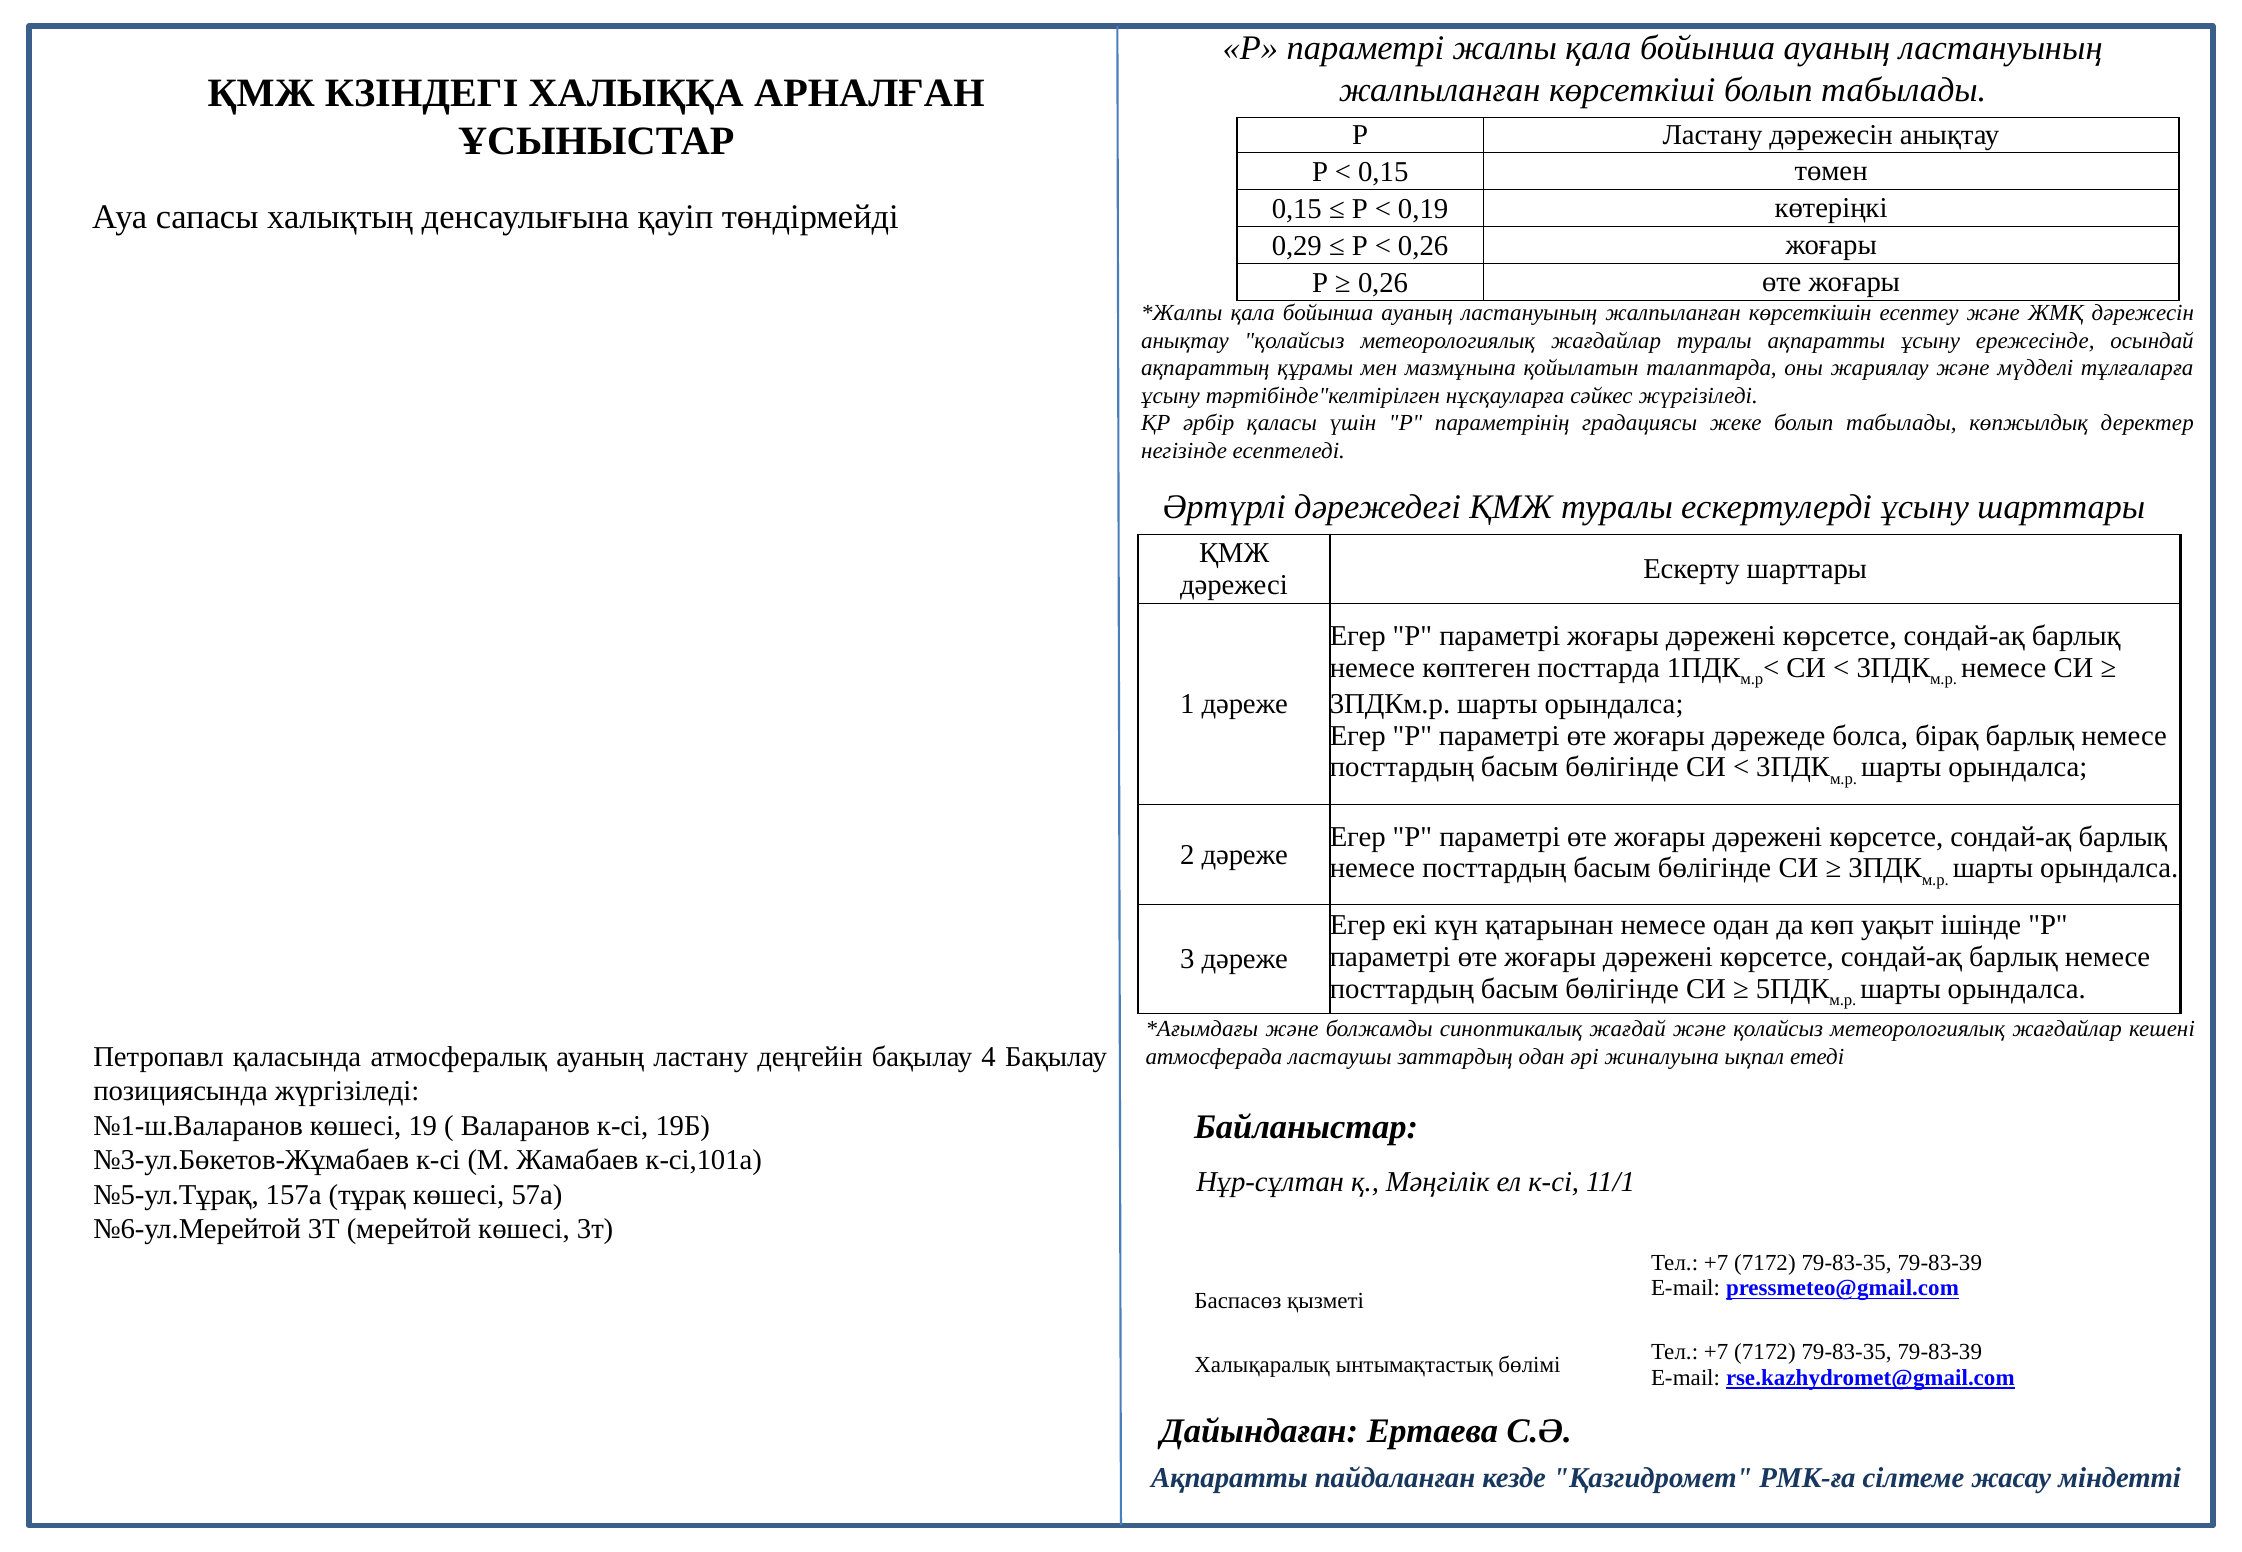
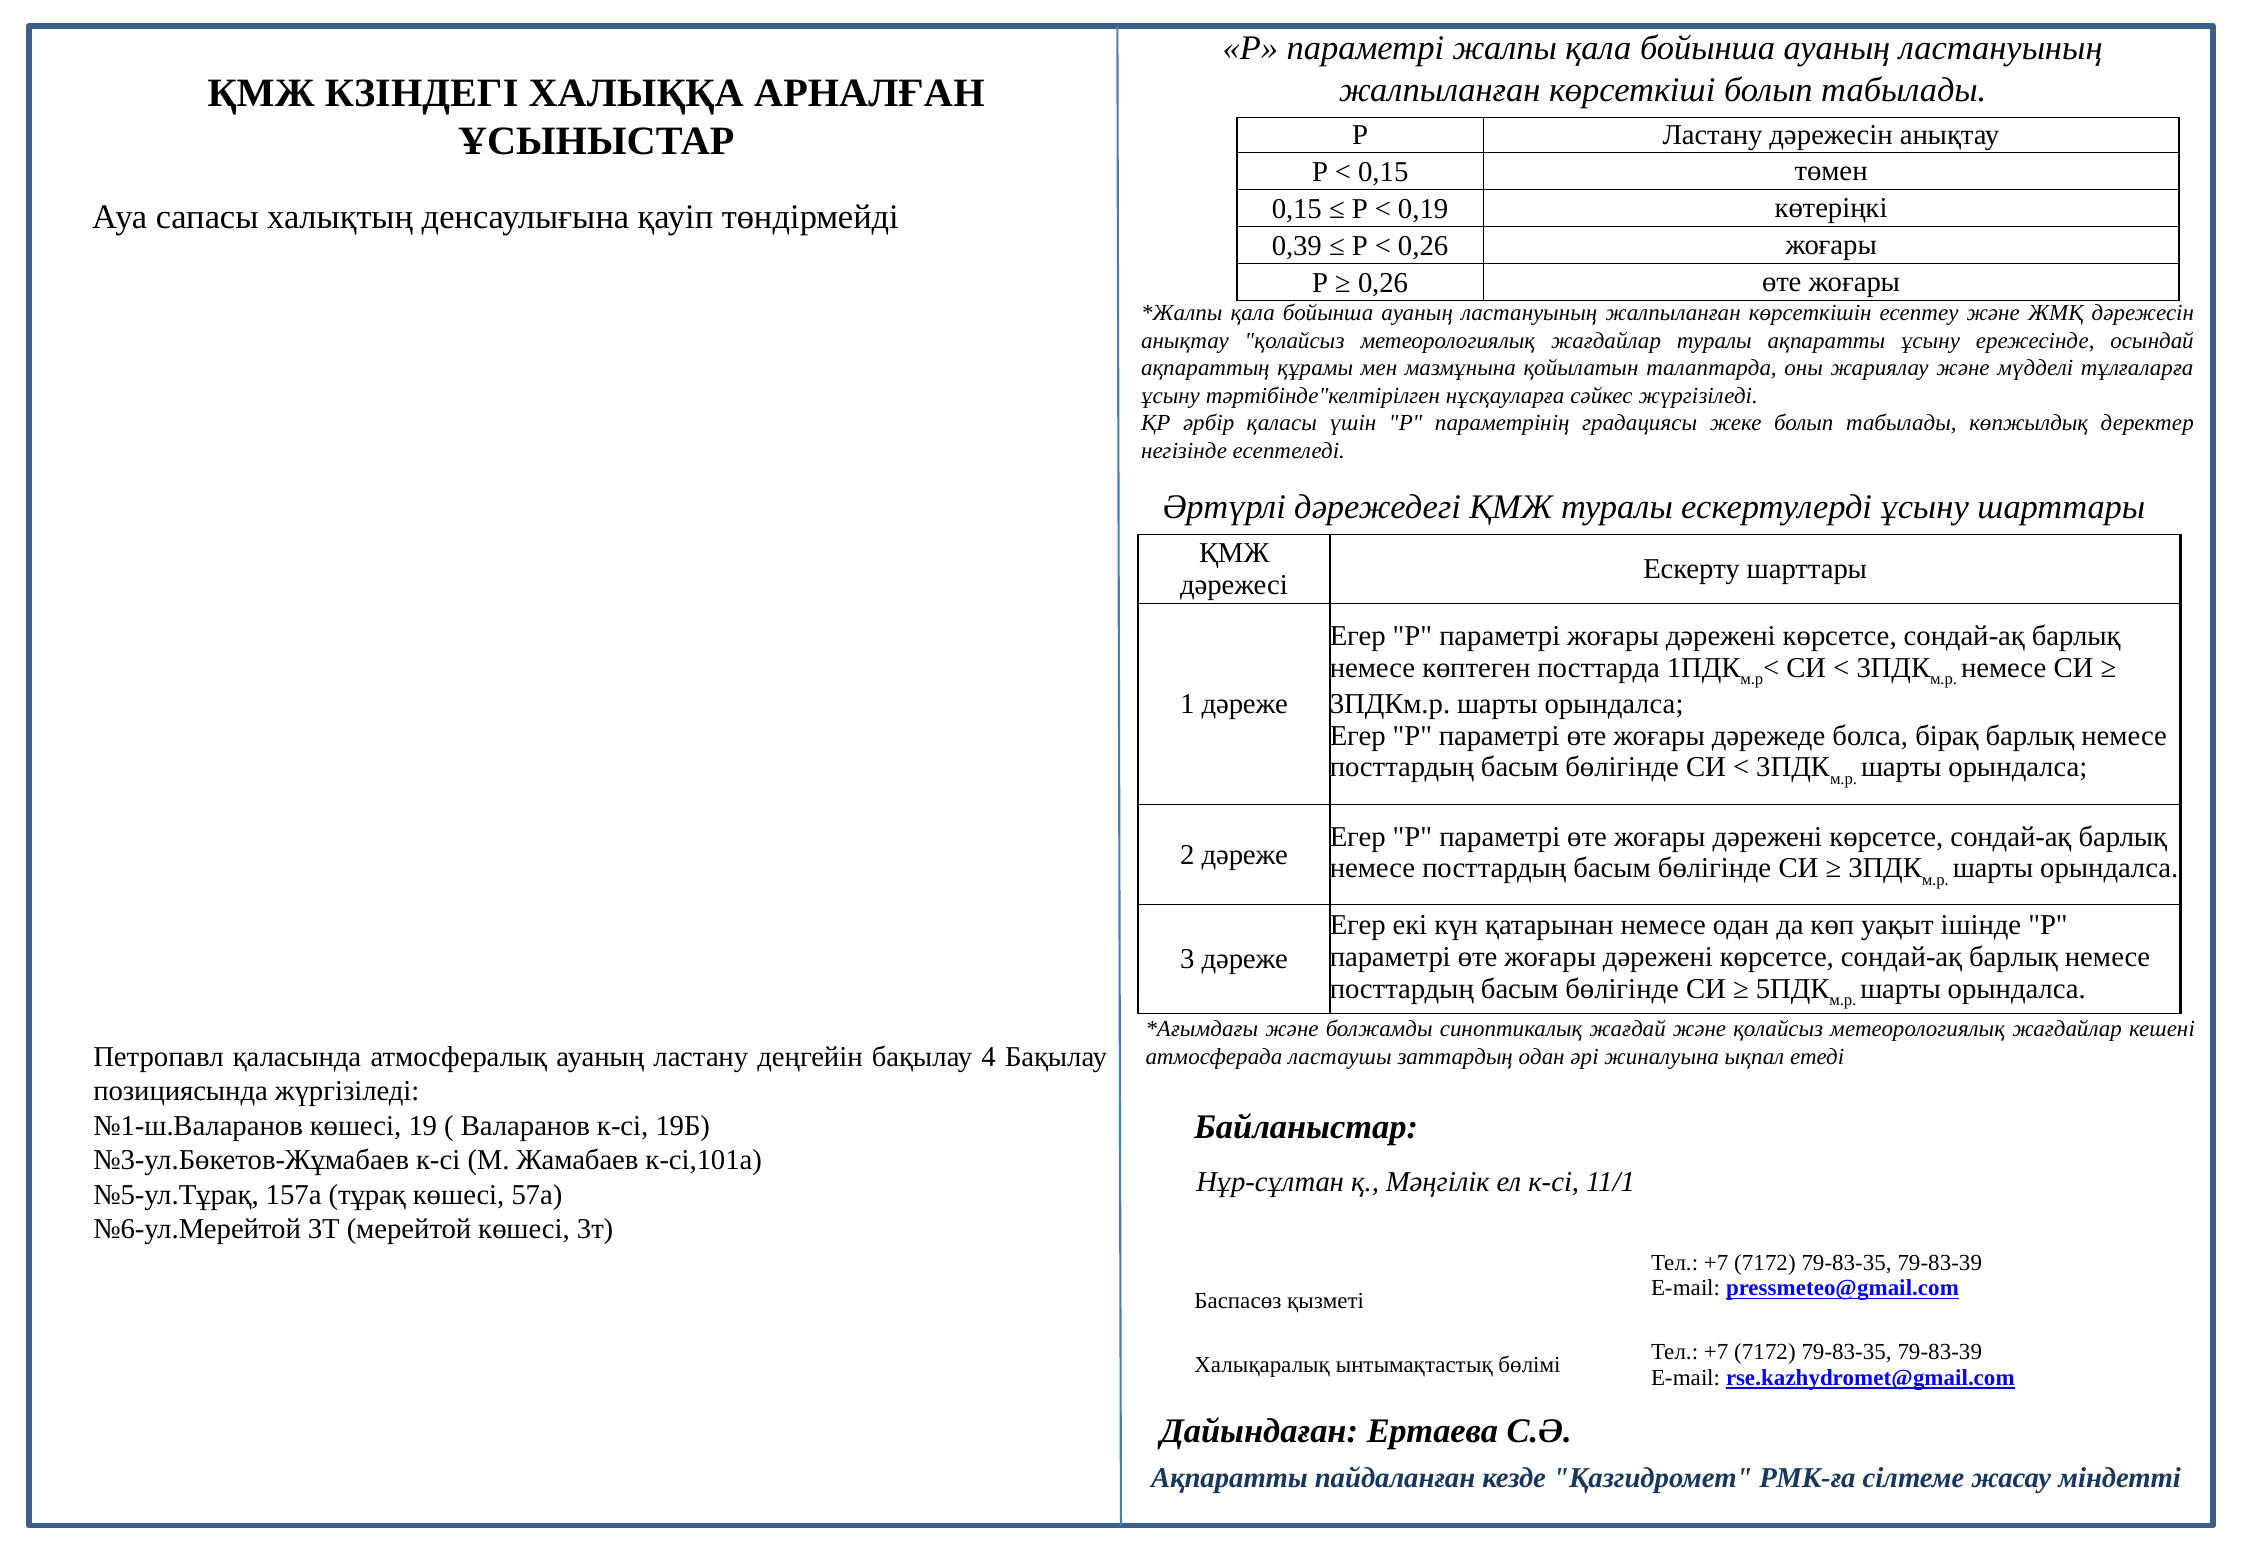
0,29: 0,29 -> 0,39
